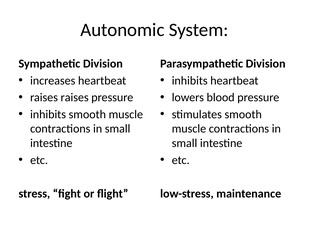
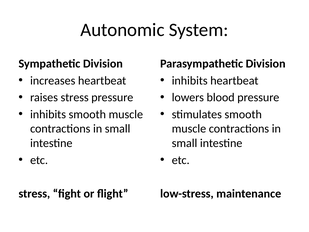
raises raises: raises -> stress
